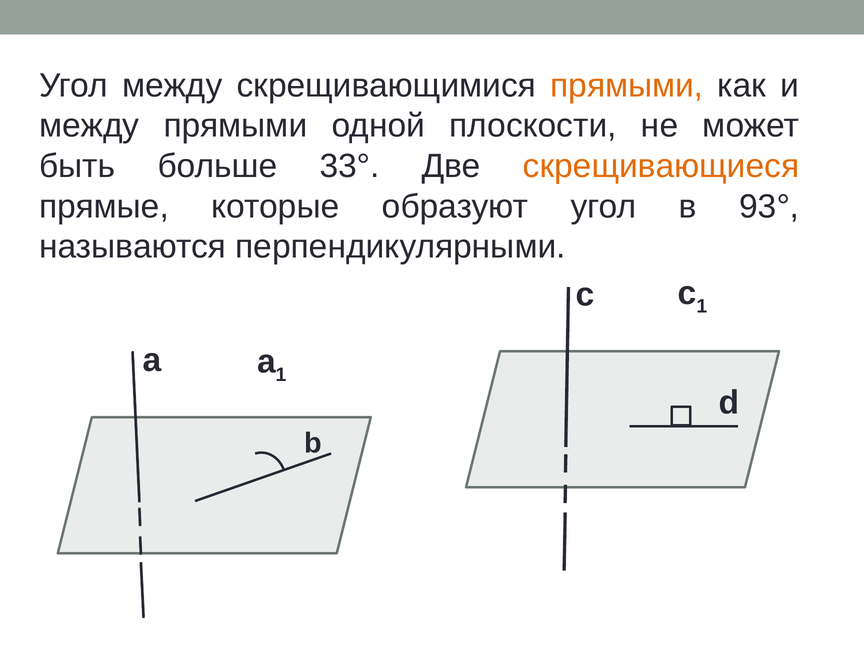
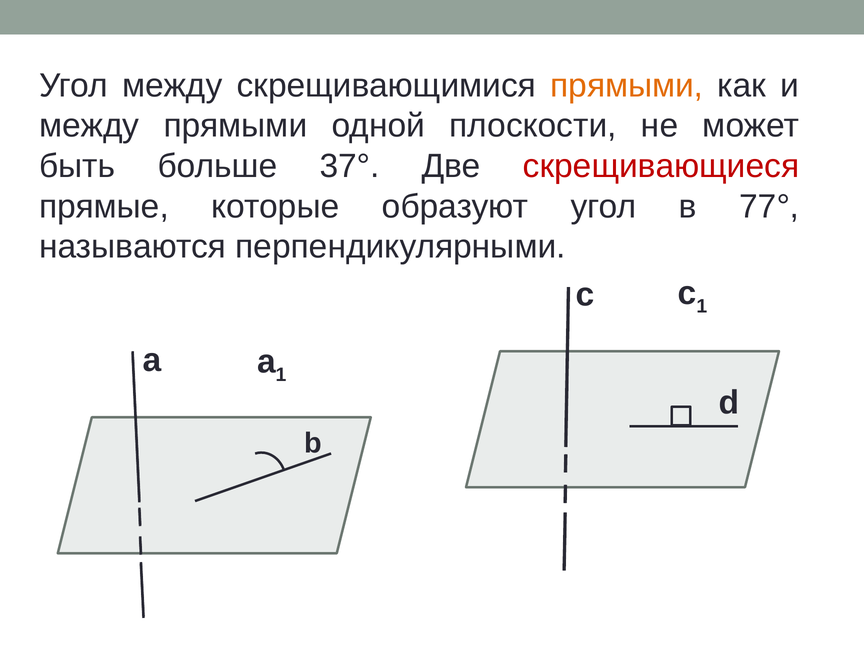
33°: 33° -> 37°
скрещивающиеся colour: orange -> red
93°: 93° -> 77°
